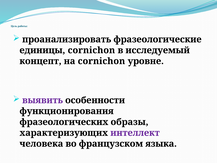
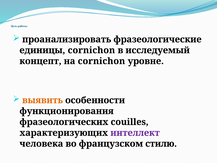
выявить colour: purple -> orange
образы: образы -> couilles
языка: языка -> стилю
